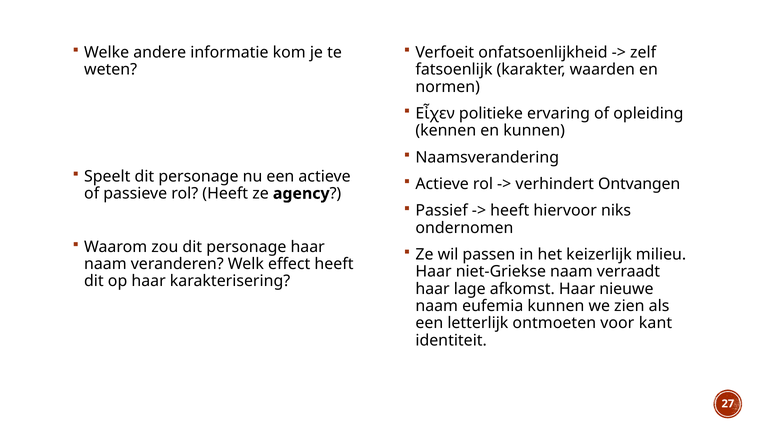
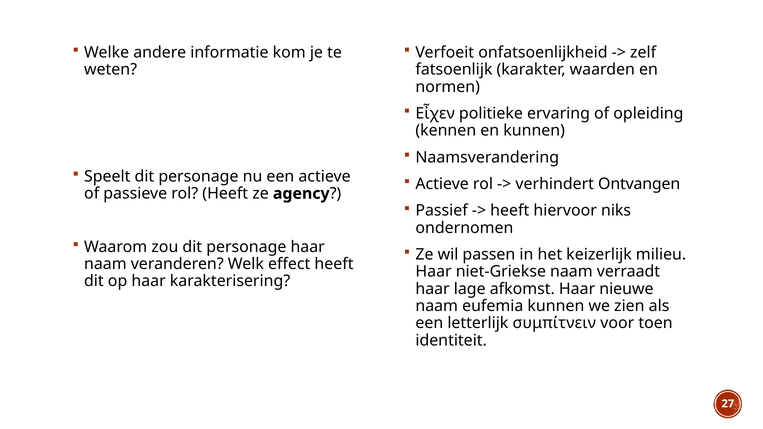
ontmoeten: ontmoeten -> συμπίτνειν
kant: kant -> toen
